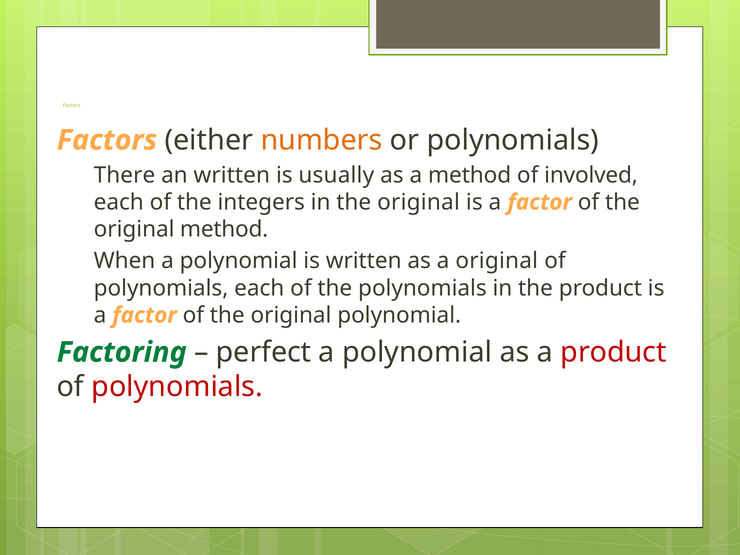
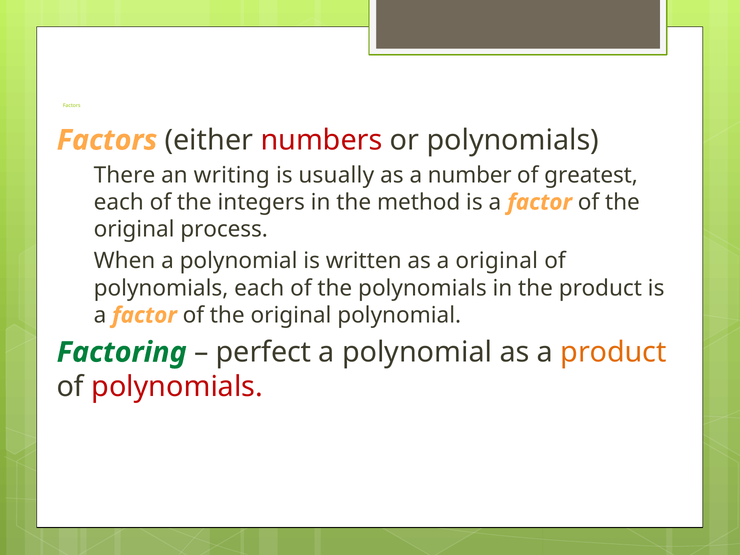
numbers colour: orange -> red
an written: written -> writing
a method: method -> number
involved: involved -> greatest
in the original: original -> method
original method: method -> process
product at (613, 352) colour: red -> orange
